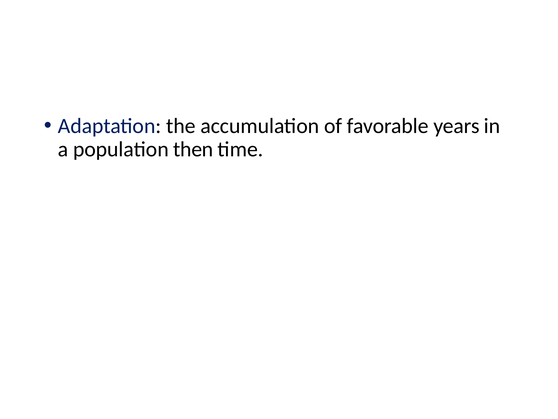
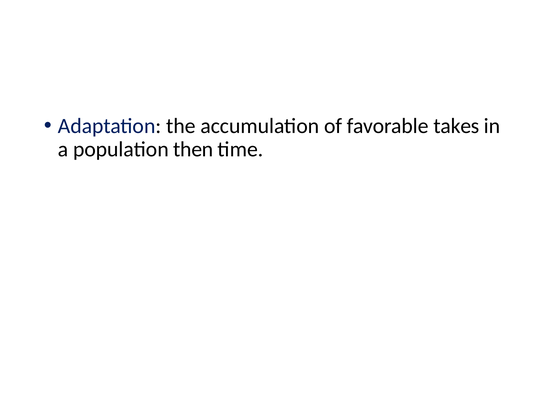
years: years -> takes
